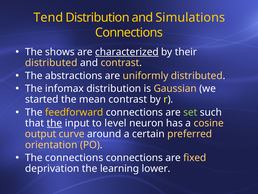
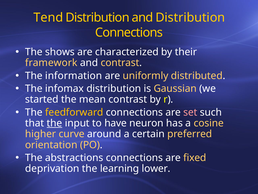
and Simulations: Simulations -> Distribution
characterized underline: present -> none
distributed at (51, 63): distributed -> framework
abstractions: abstractions -> information
set colour: light green -> pink
level: level -> have
output: output -> higher
The connections: connections -> abstractions
